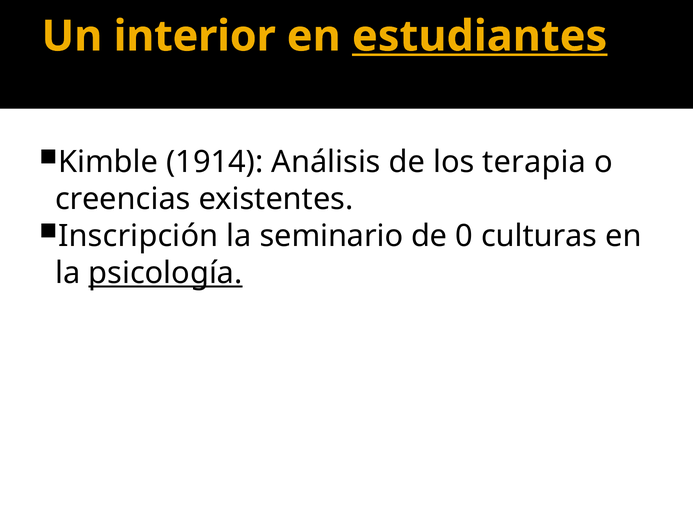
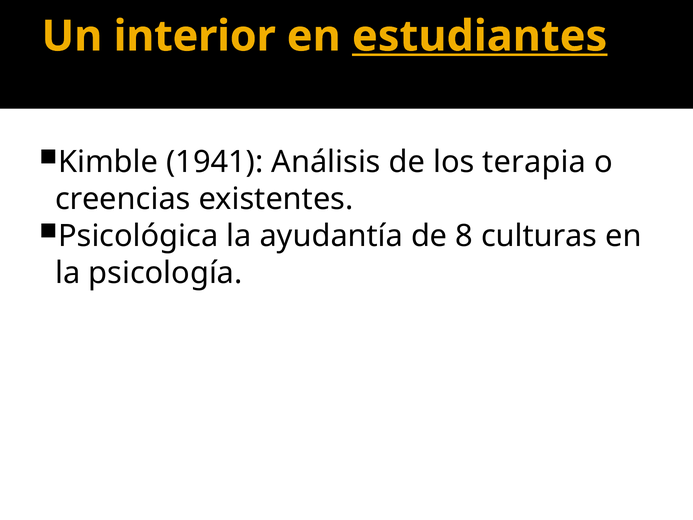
1914: 1914 -> 1941
Inscripción: Inscripción -> Psicológica
seminario: seminario -> ayudantía
0: 0 -> 8
psicología underline: present -> none
